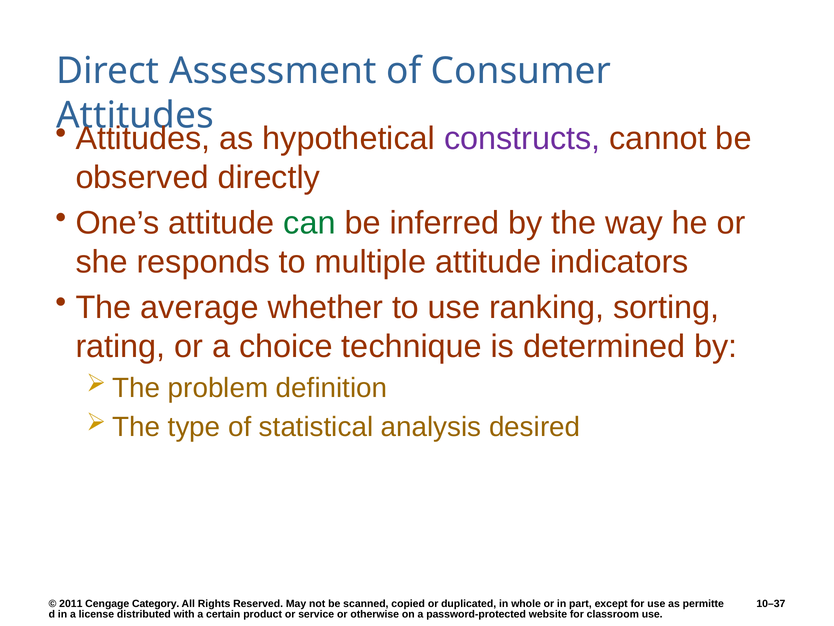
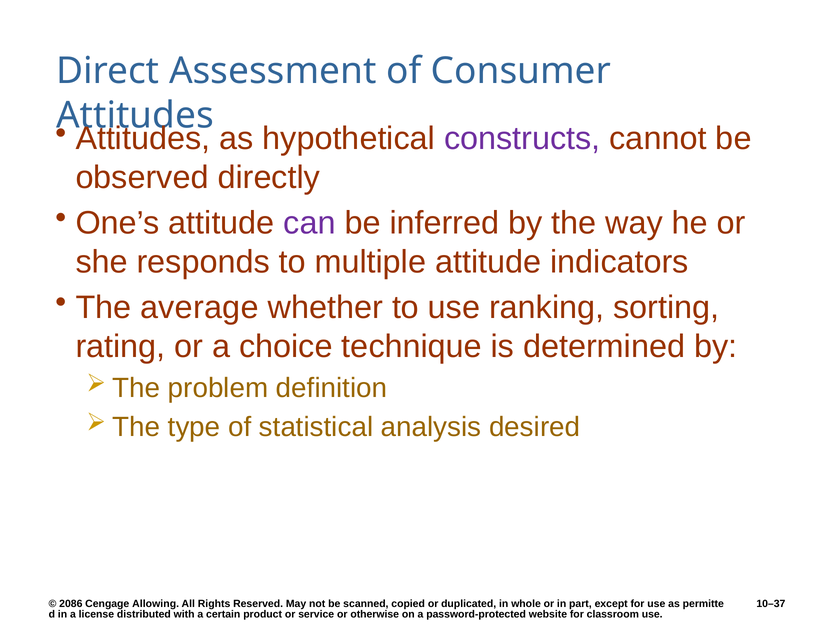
can colour: green -> purple
2011: 2011 -> 2086
Category: Category -> Allowing
